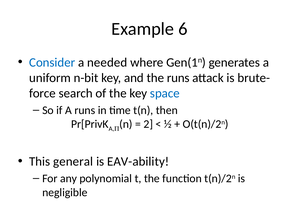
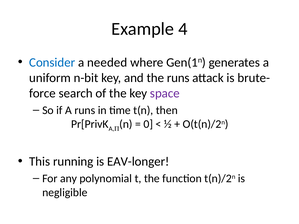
6: 6 -> 4
space colour: blue -> purple
2: 2 -> 0
general: general -> running
EAV-ability: EAV-ability -> EAV-longer
